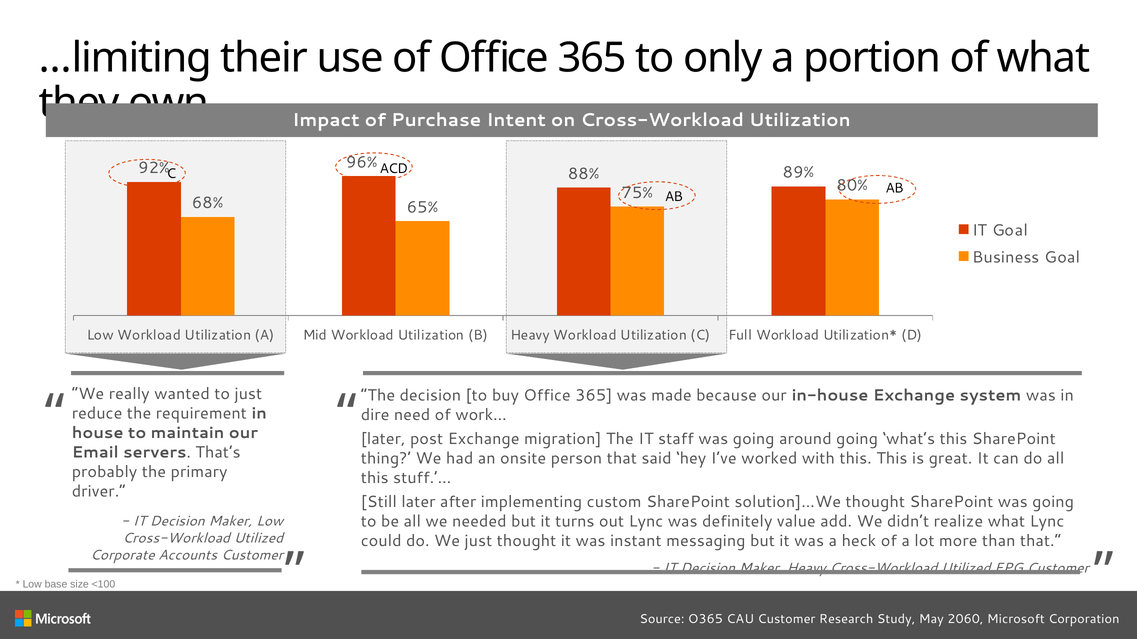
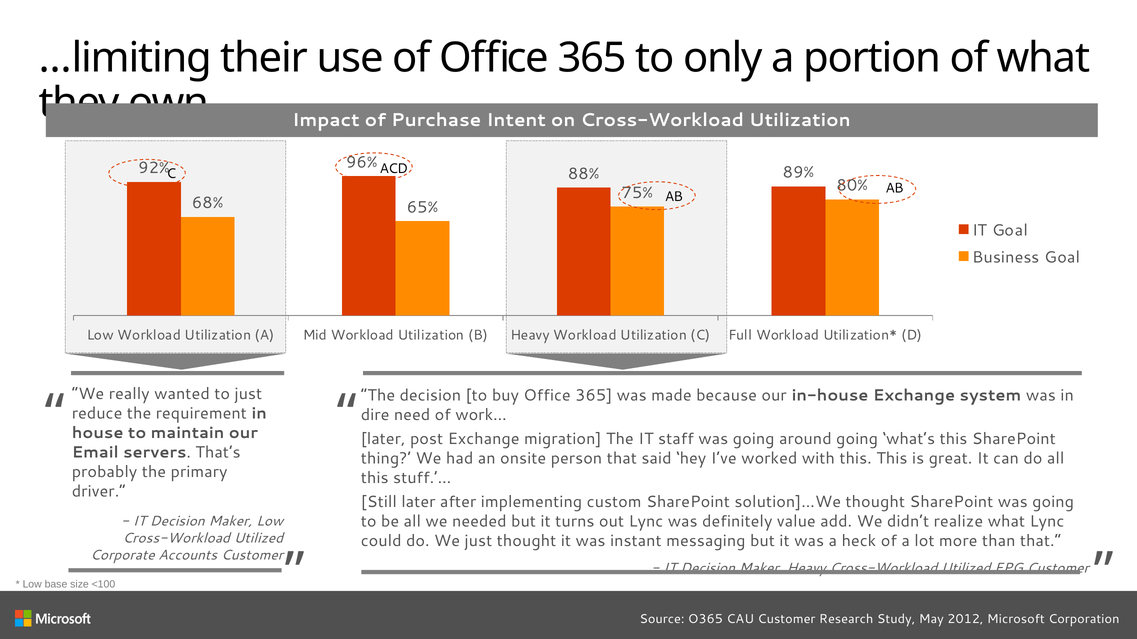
2060: 2060 -> 2012
